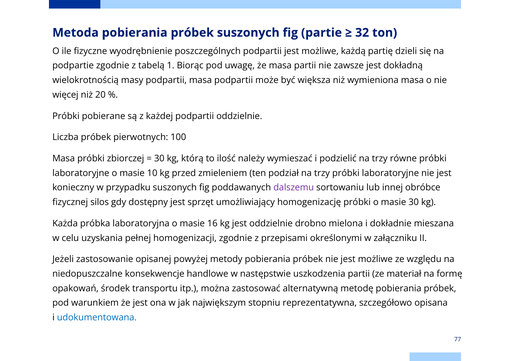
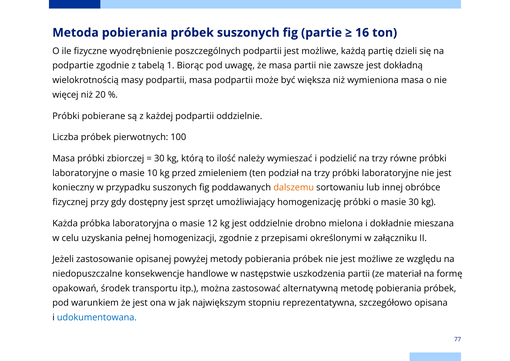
32: 32 -> 16
dalszemu colour: purple -> orange
silos: silos -> przy
16: 16 -> 12
